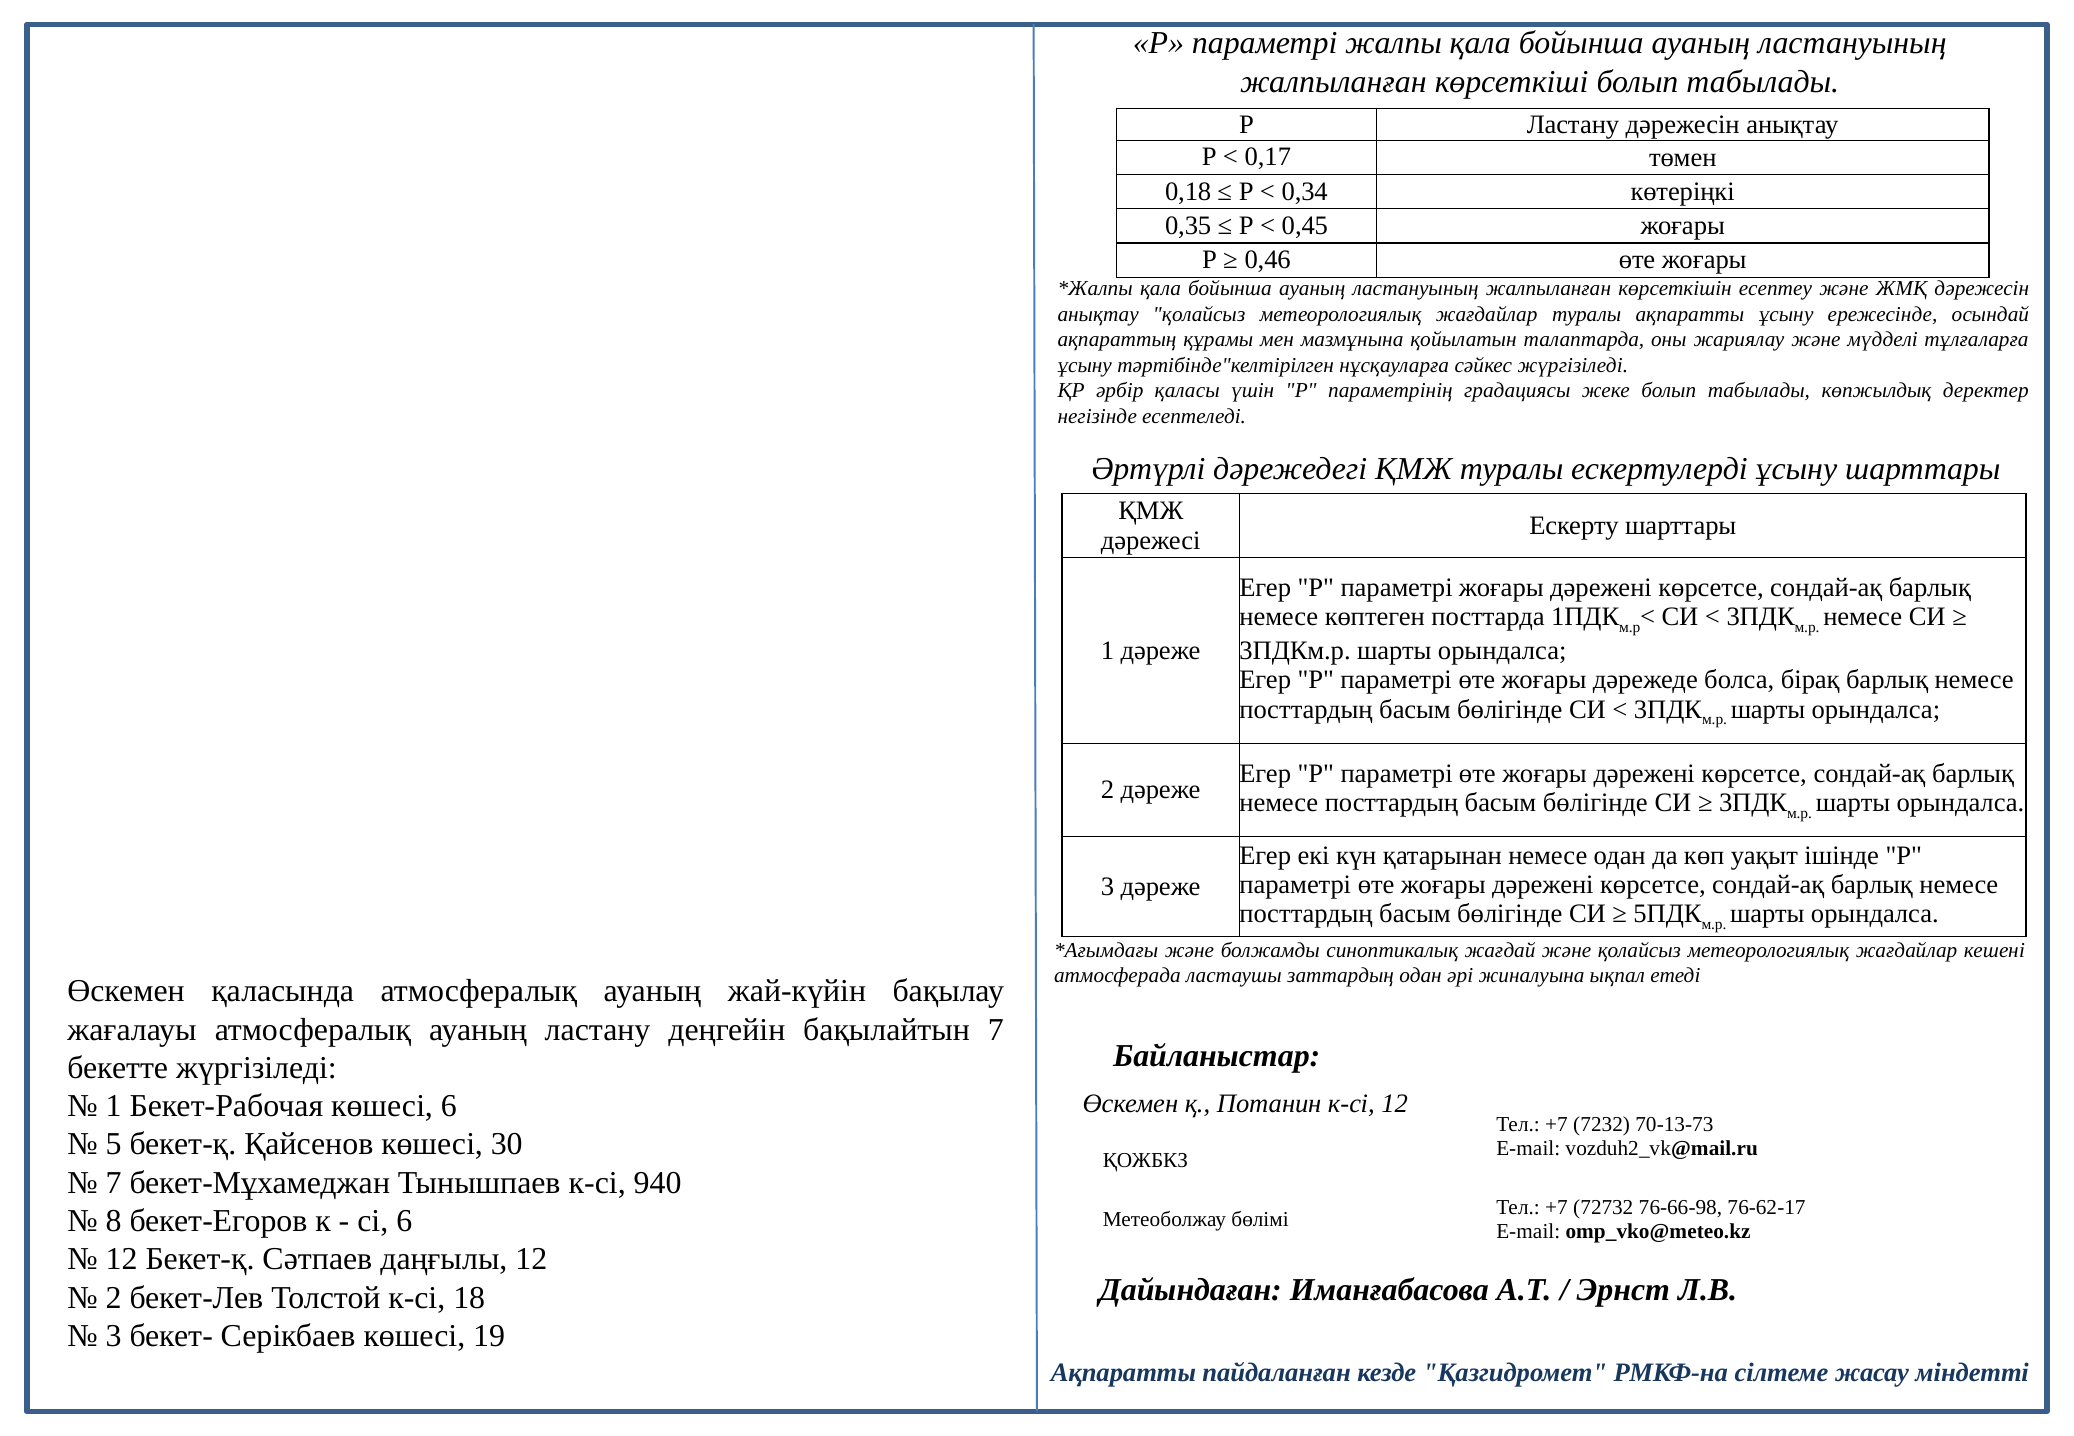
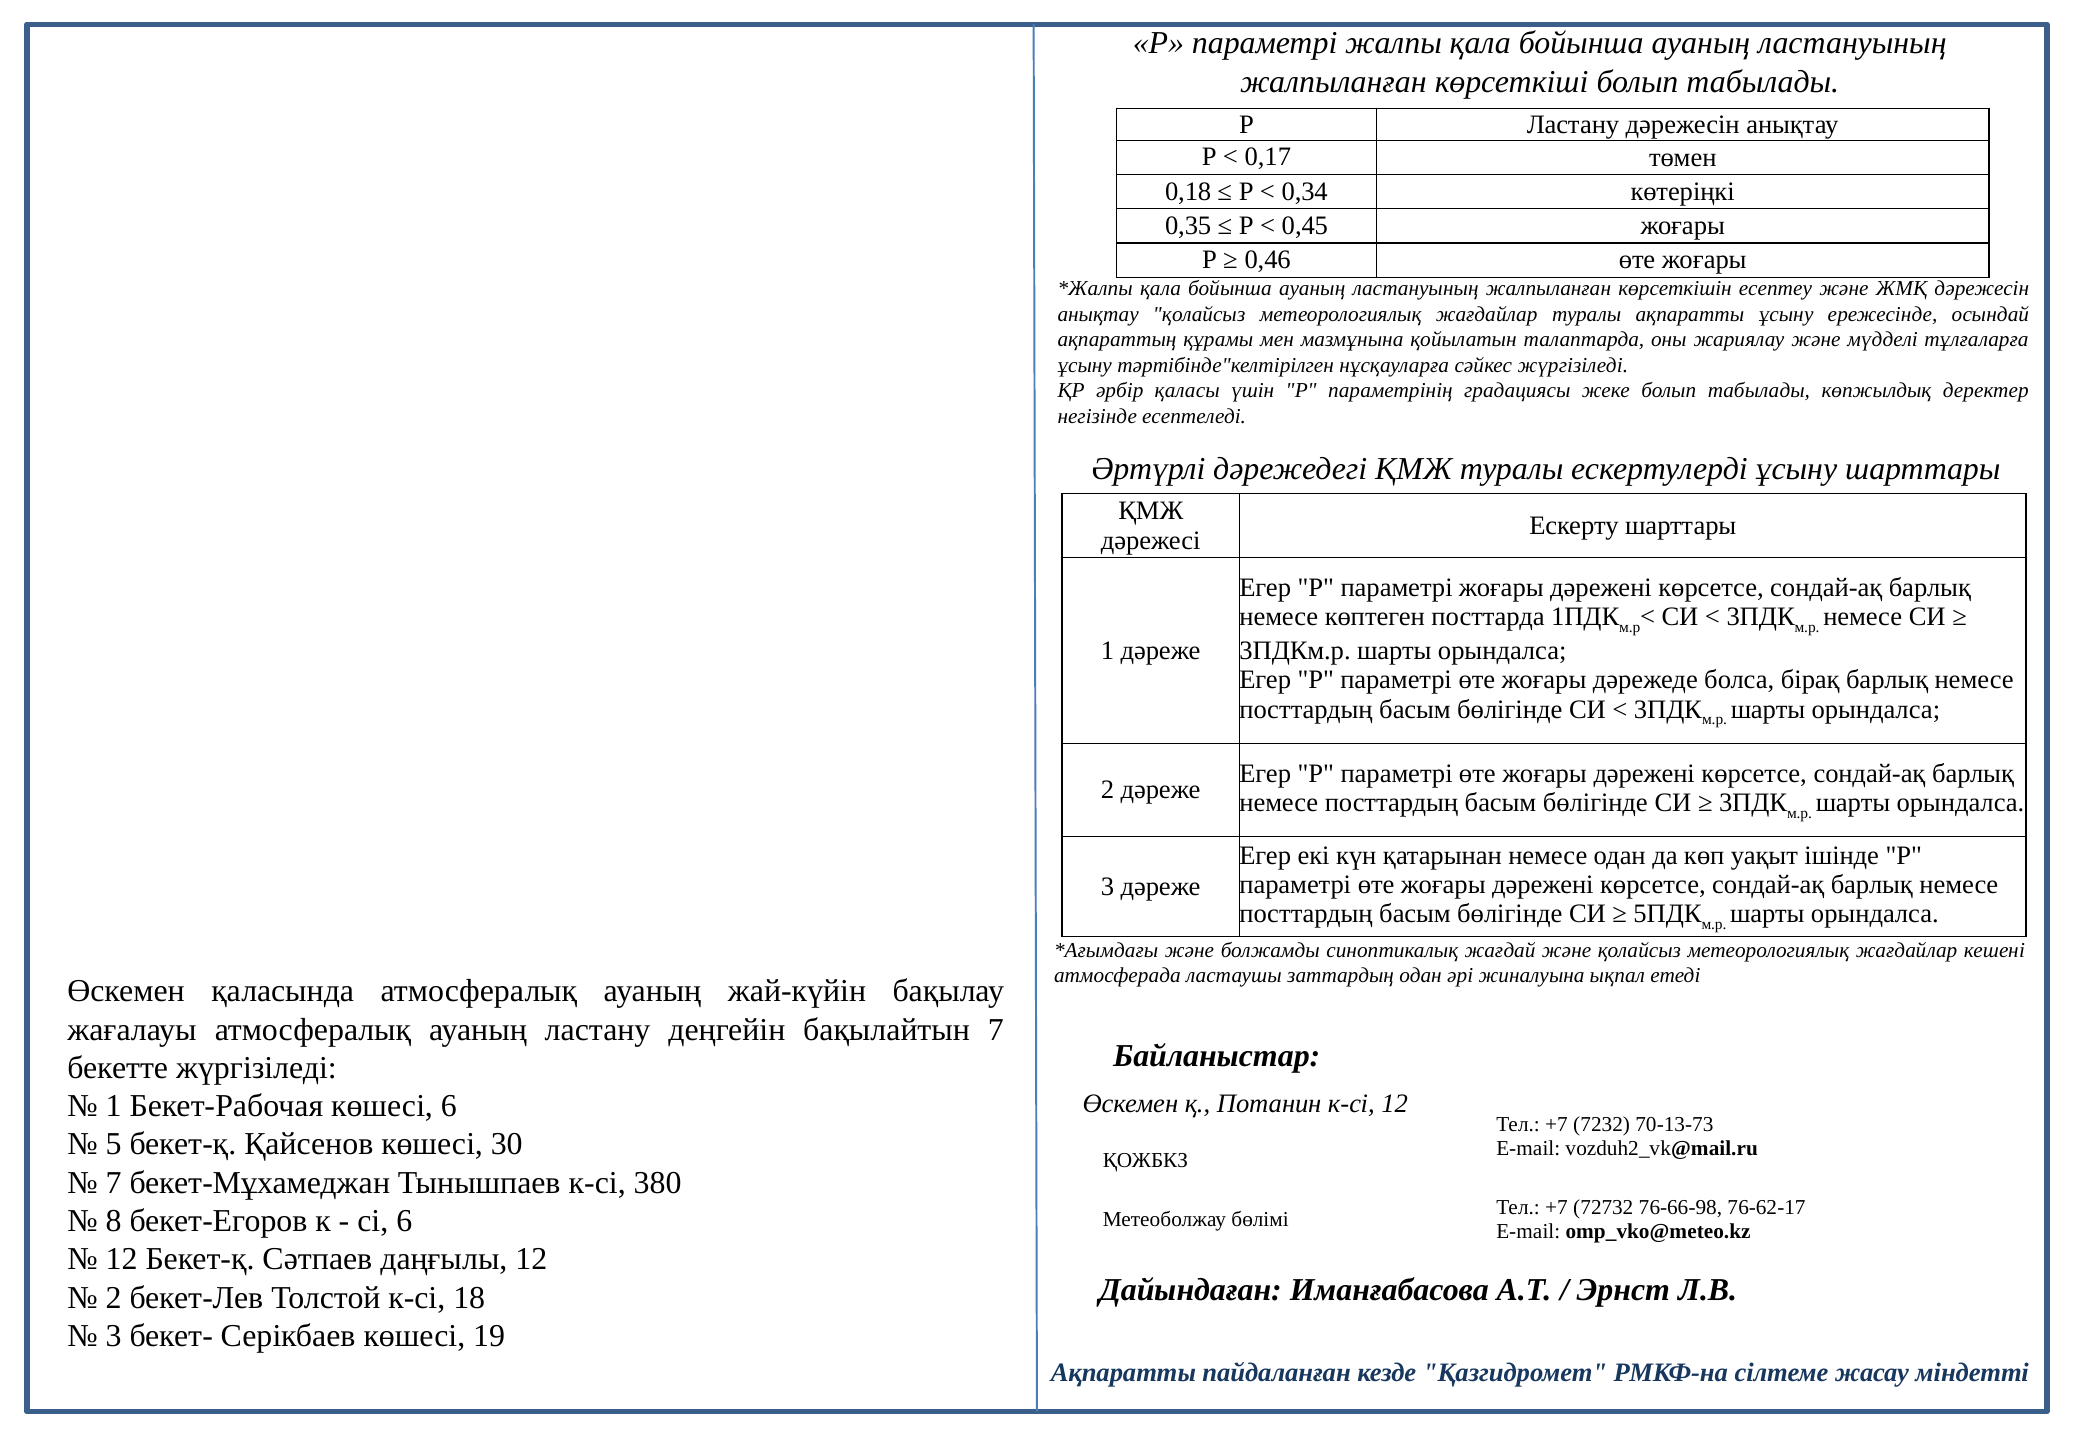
940: 940 -> 380
